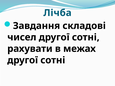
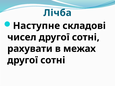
Завдання: Завдання -> Наступне
